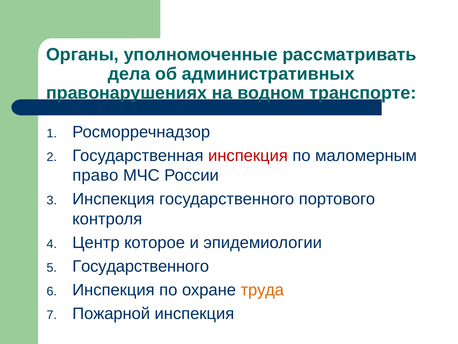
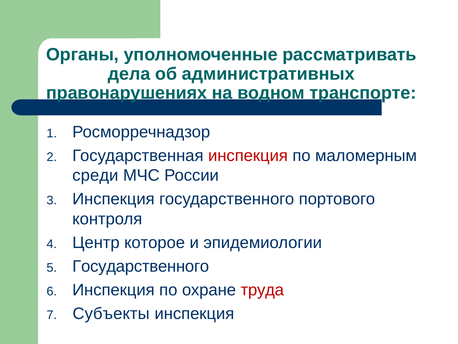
право: право -> среди
труда colour: orange -> red
Пожарной: Пожарной -> Субъекты
